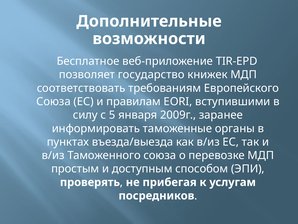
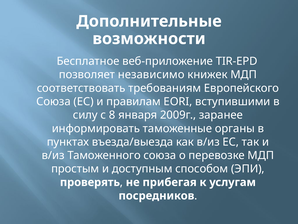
государство: государство -> независимо
5: 5 -> 8
